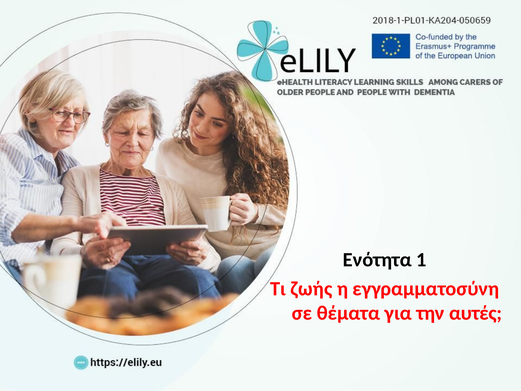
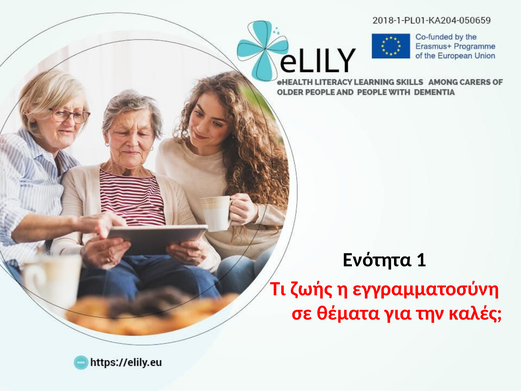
αυτές: αυτές -> καλές
